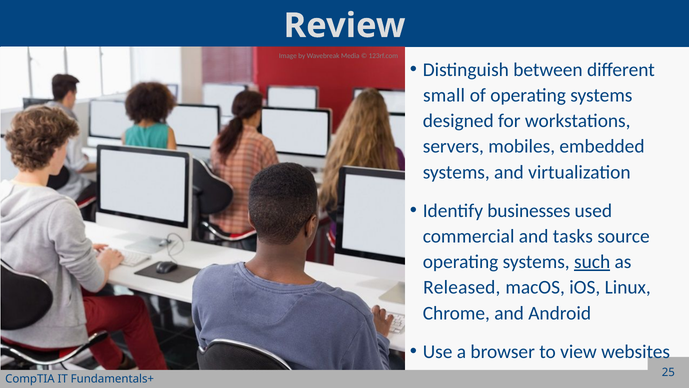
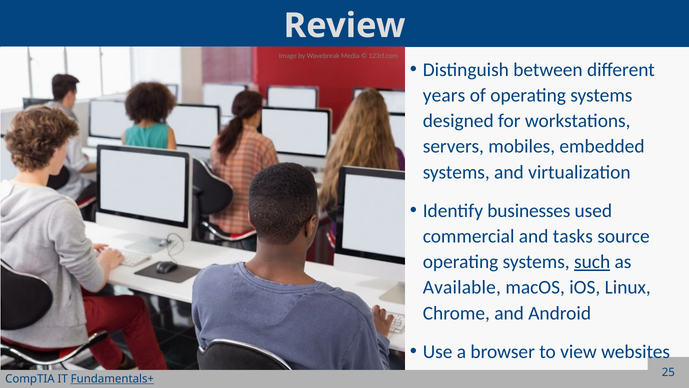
small: small -> years
Released: Released -> Available
Fundamentals+ underline: none -> present
